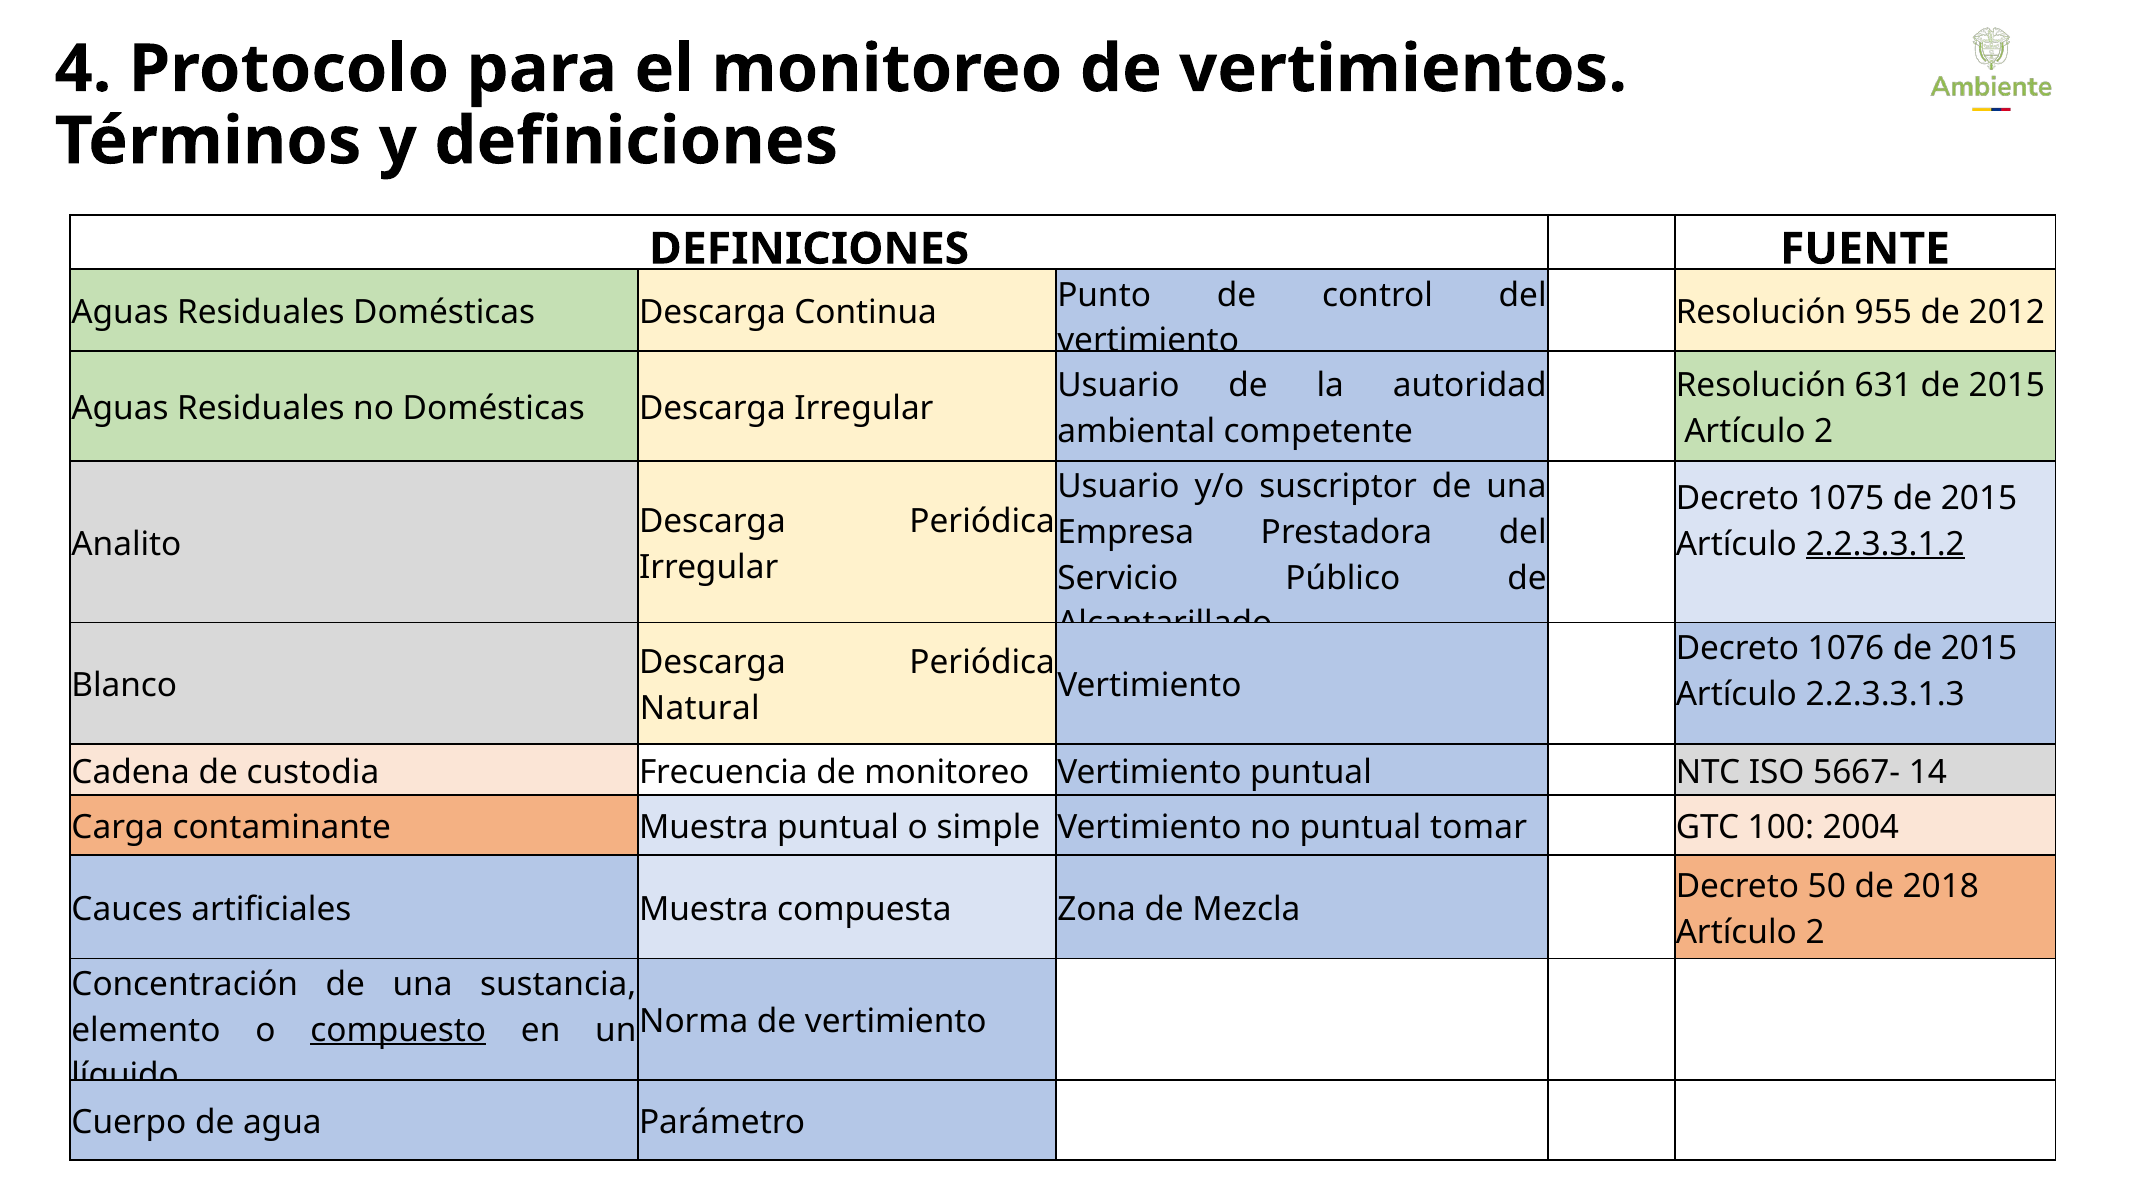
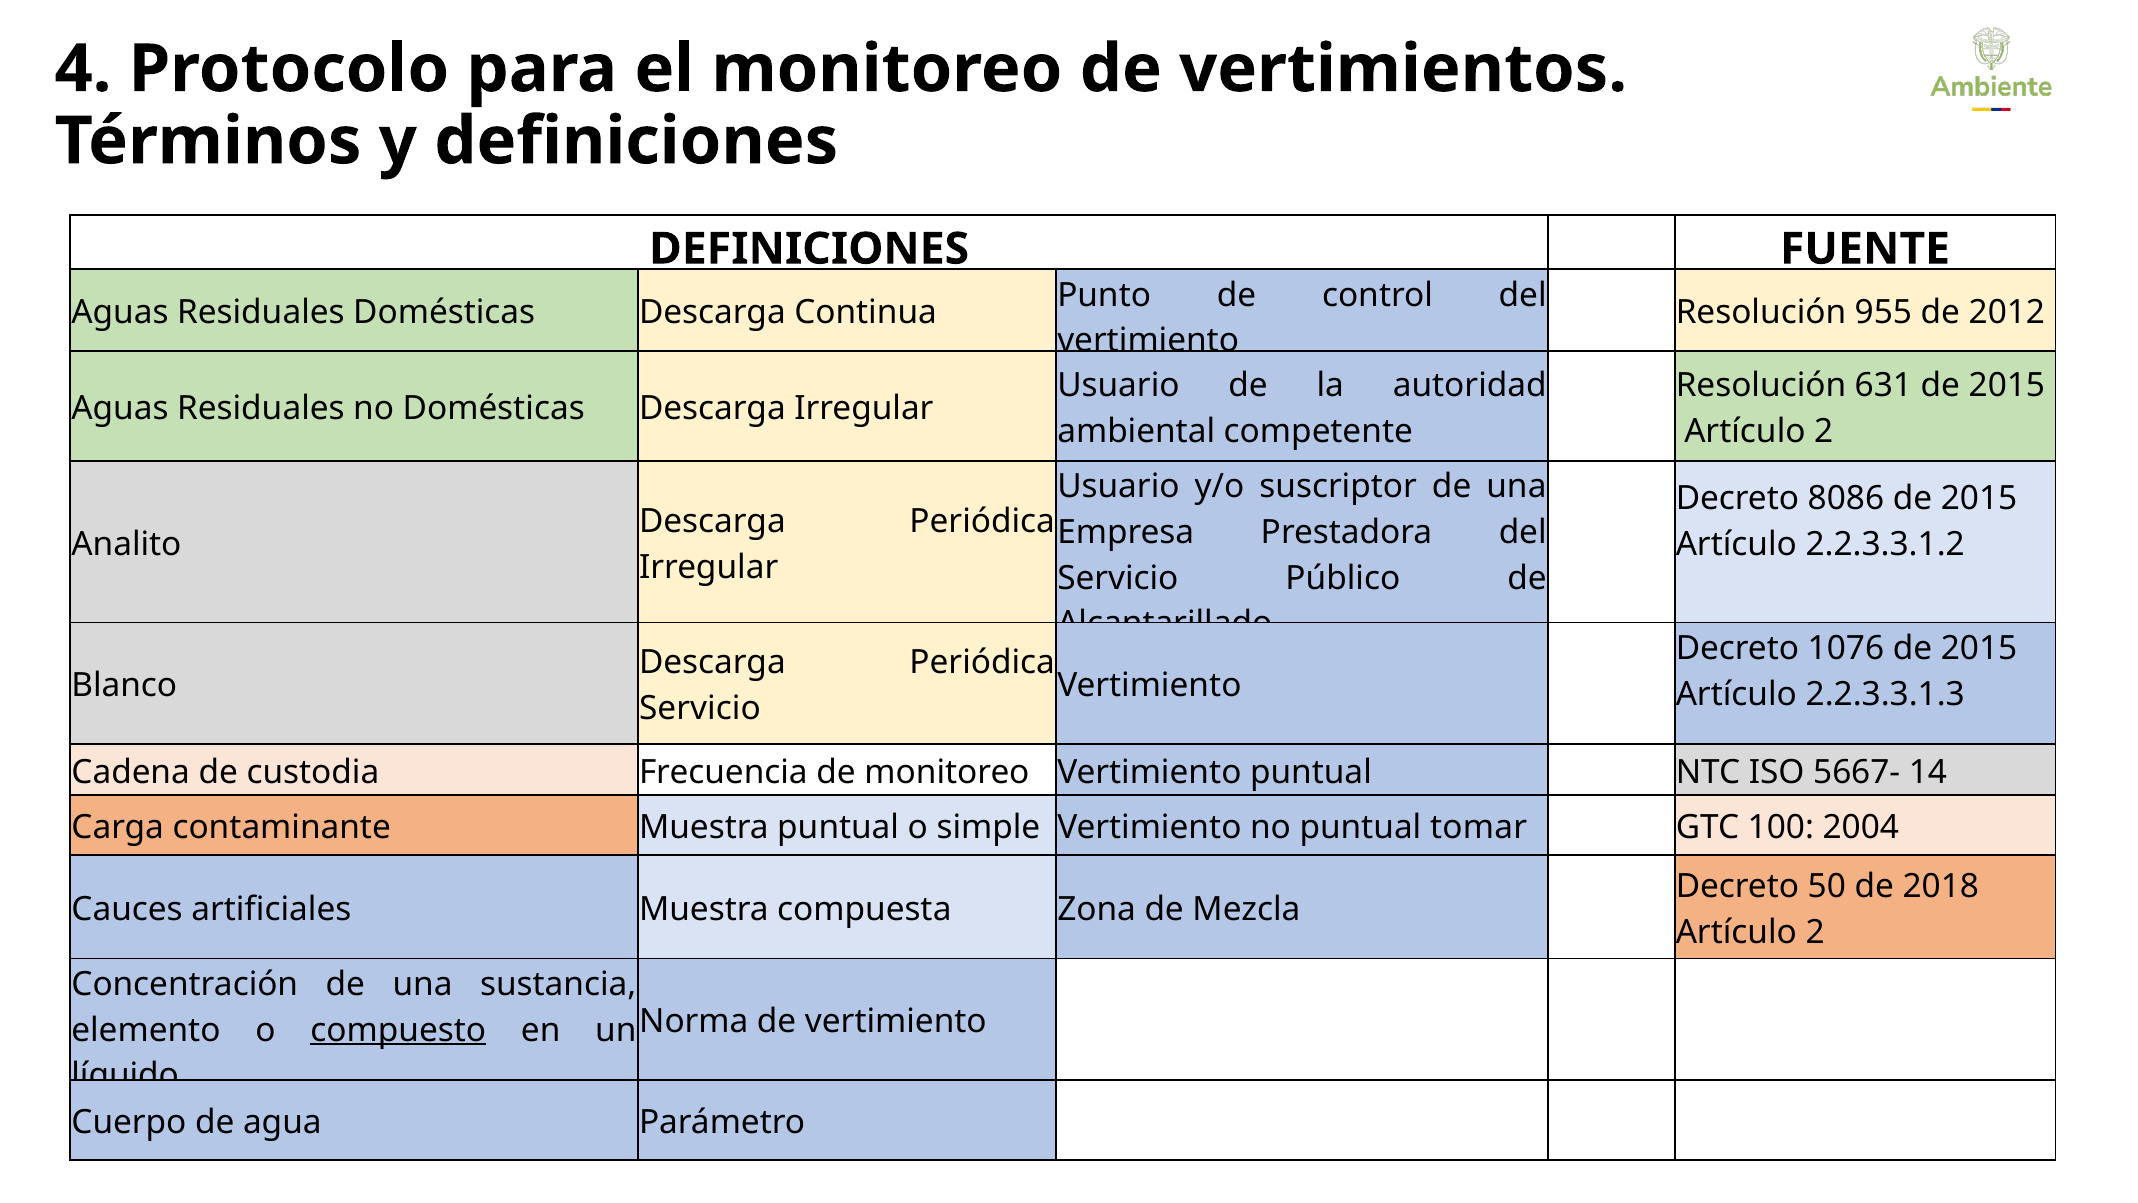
1075: 1075 -> 8086
2.2.3.3.1.2 underline: present -> none
Natural at (700, 708): Natural -> Servicio
